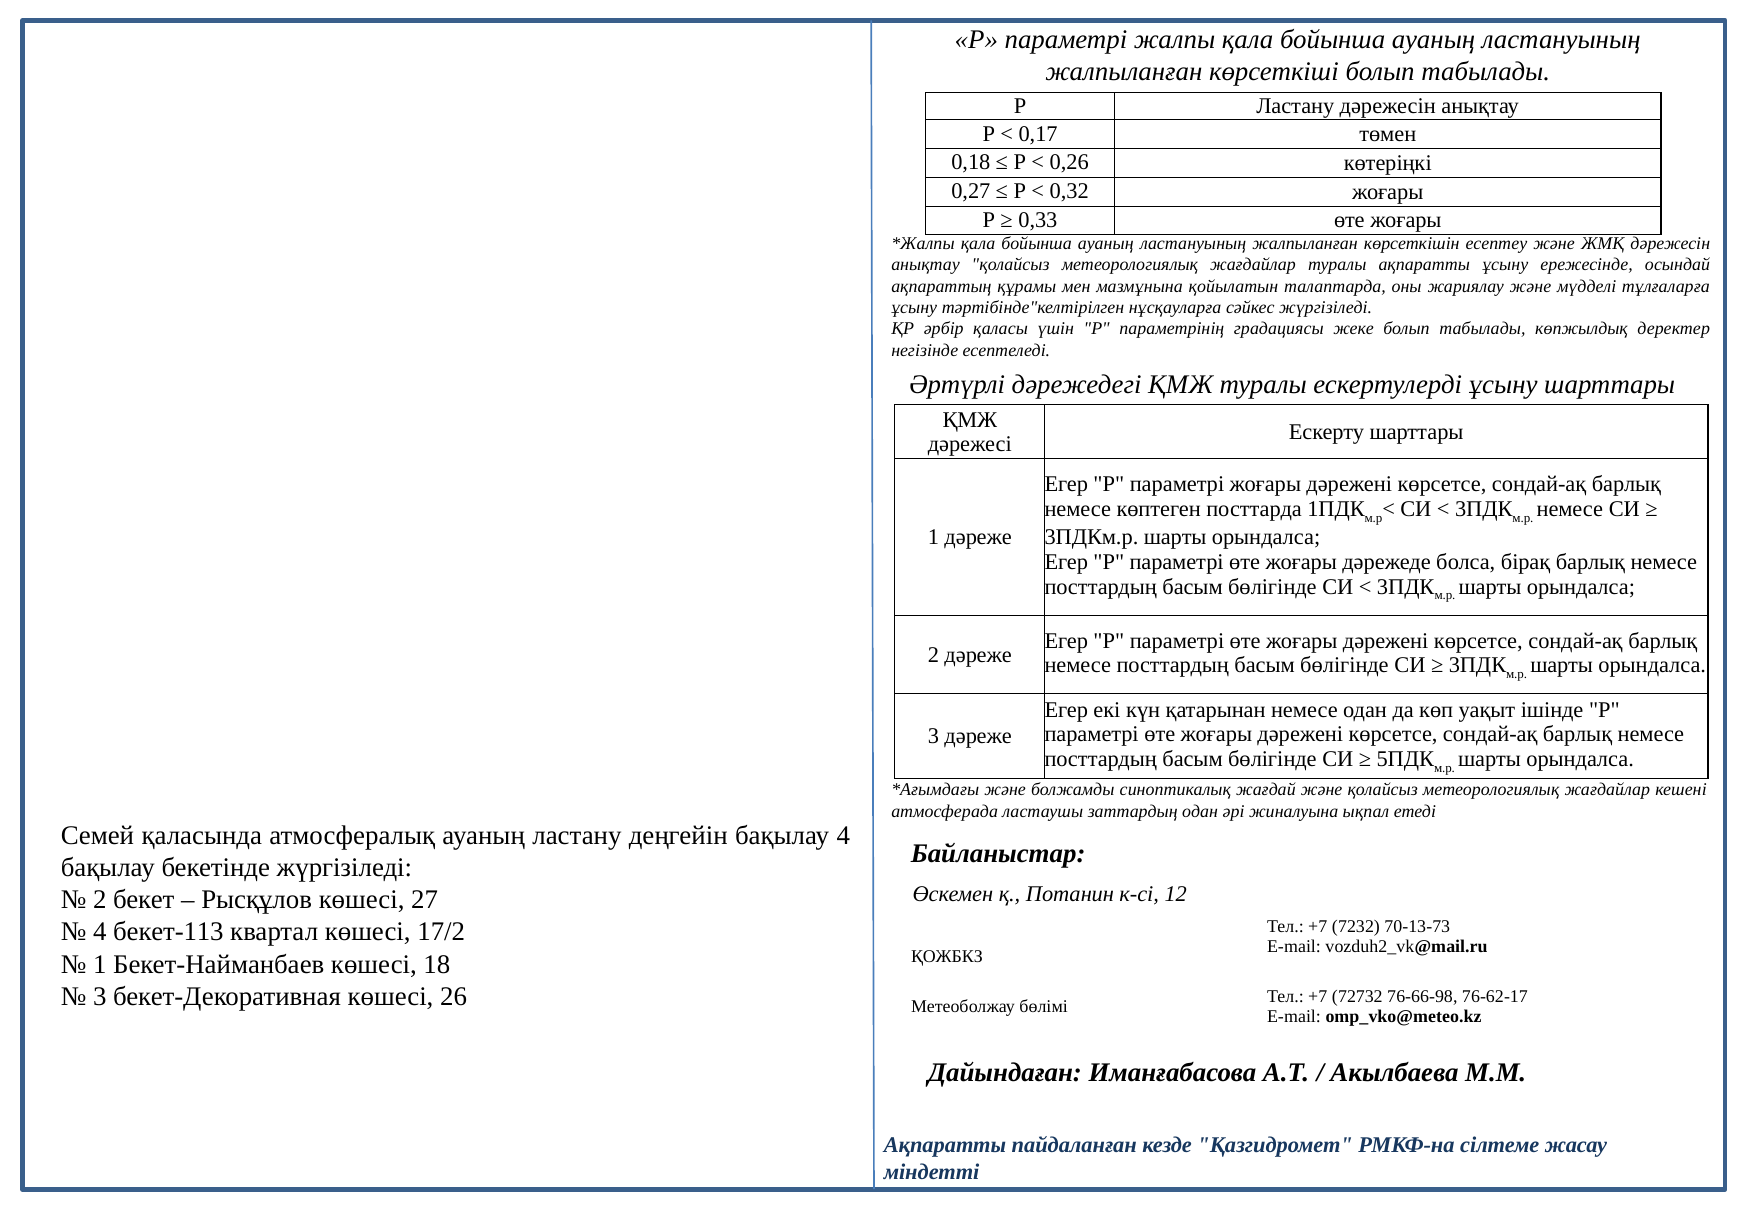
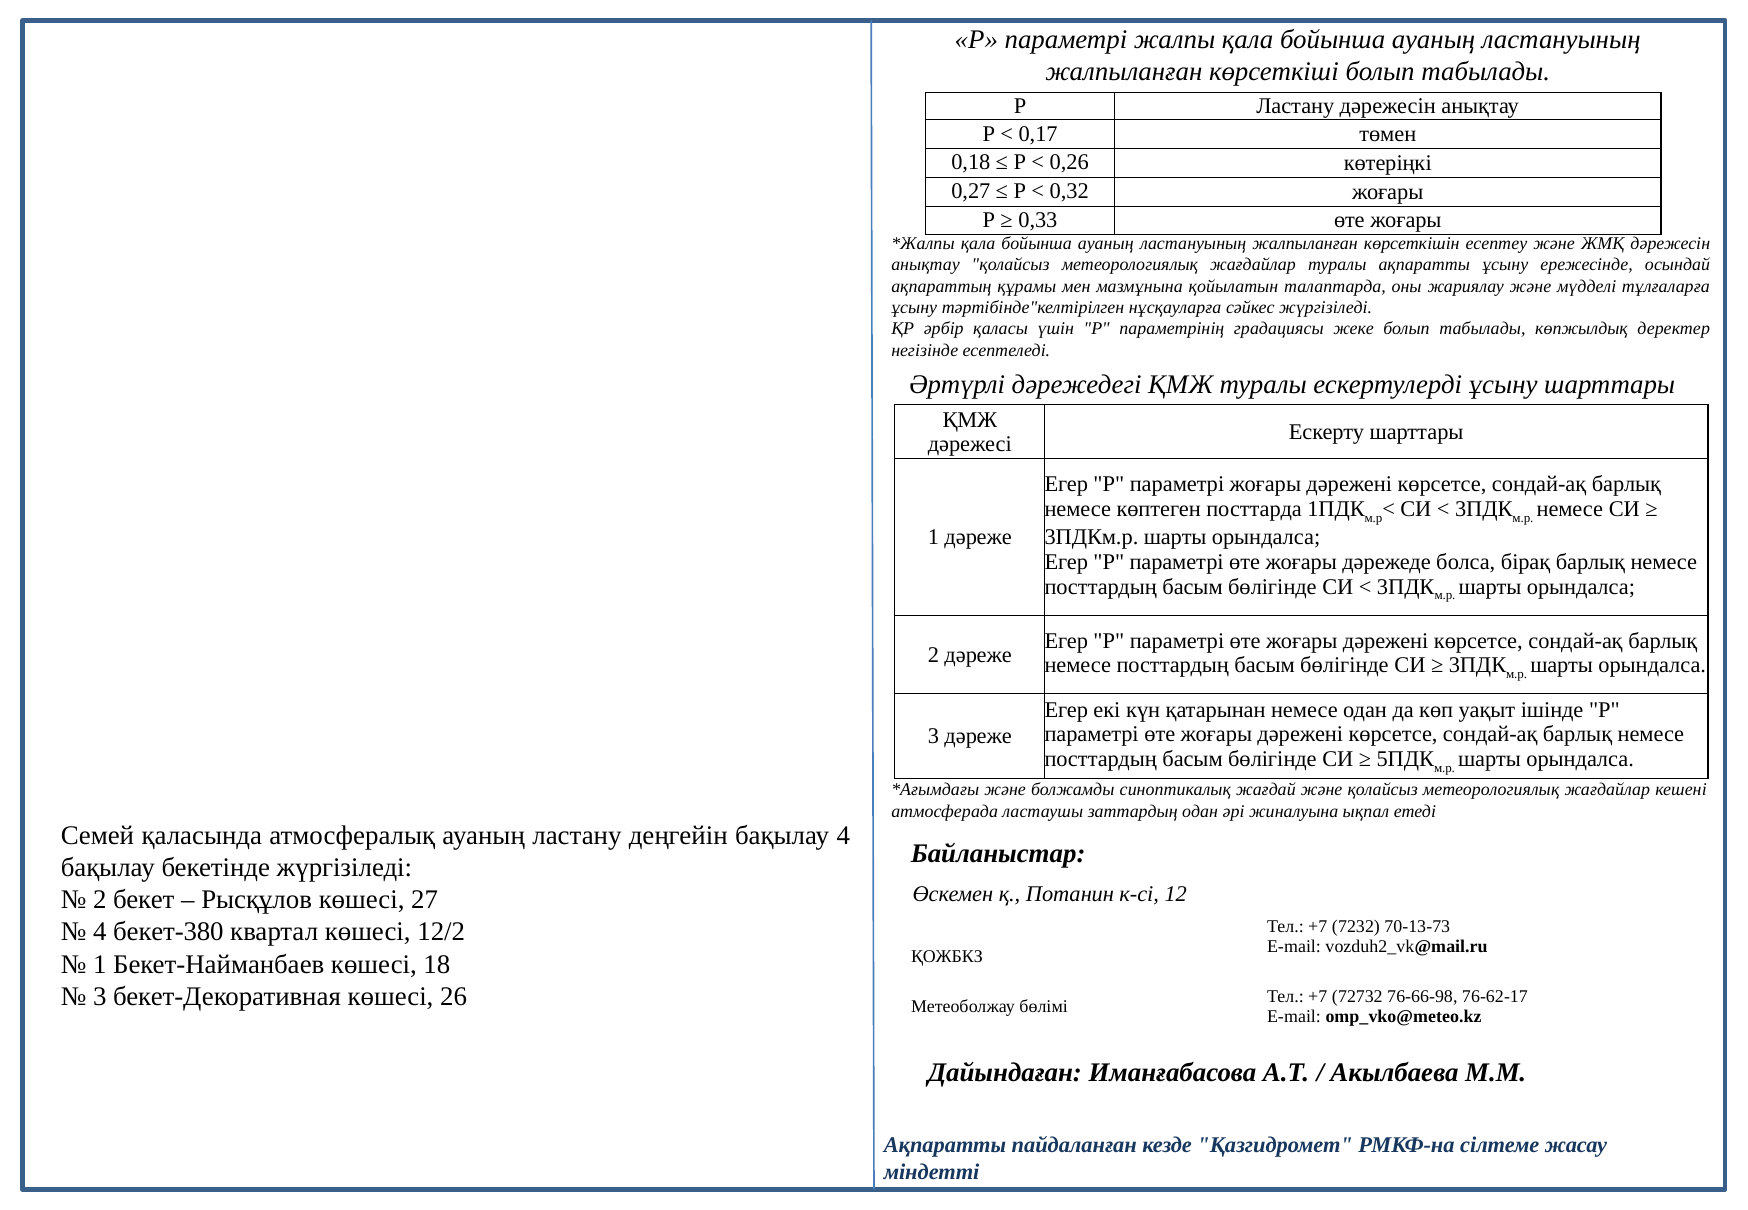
бекет-113: бекет-113 -> бекет-380
17/2: 17/2 -> 12/2
